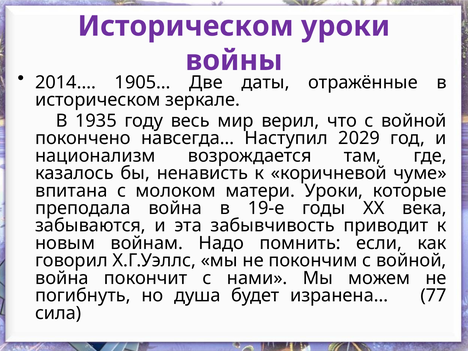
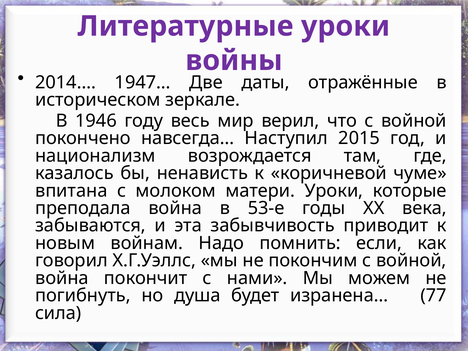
Историческом at (186, 26): Историческом -> Литературные
1905…: 1905… -> 1947…
1935: 1935 -> 1946
2029: 2029 -> 2015
19-е: 19-е -> 53-е
